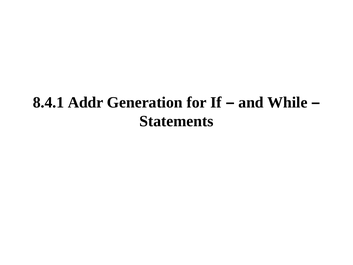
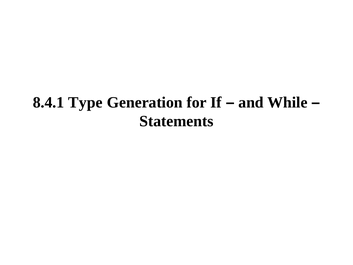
Addr: Addr -> Type
